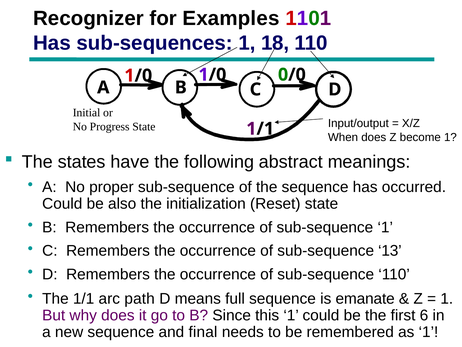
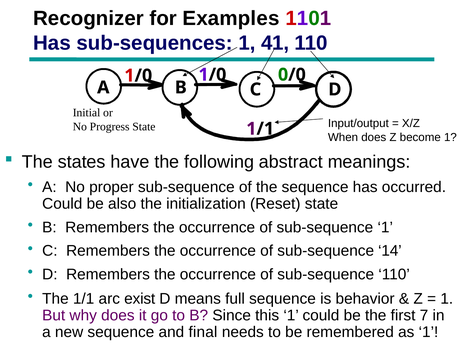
18: 18 -> 41
13: 13 -> 14
path: path -> exist
emanate: emanate -> behavior
6: 6 -> 7
